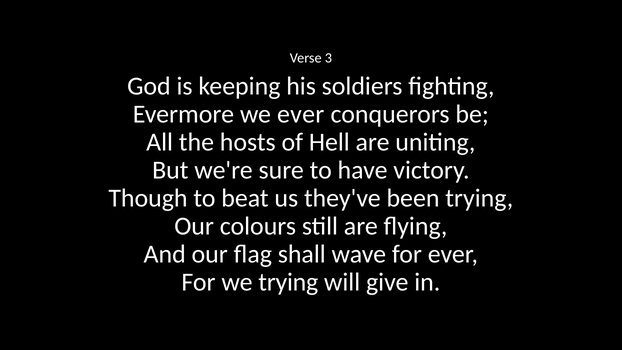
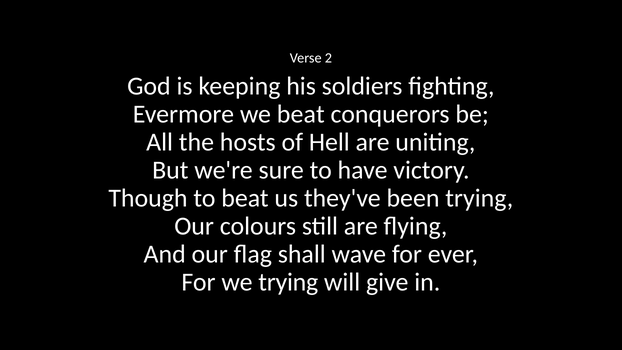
3: 3 -> 2
we ever: ever -> beat
